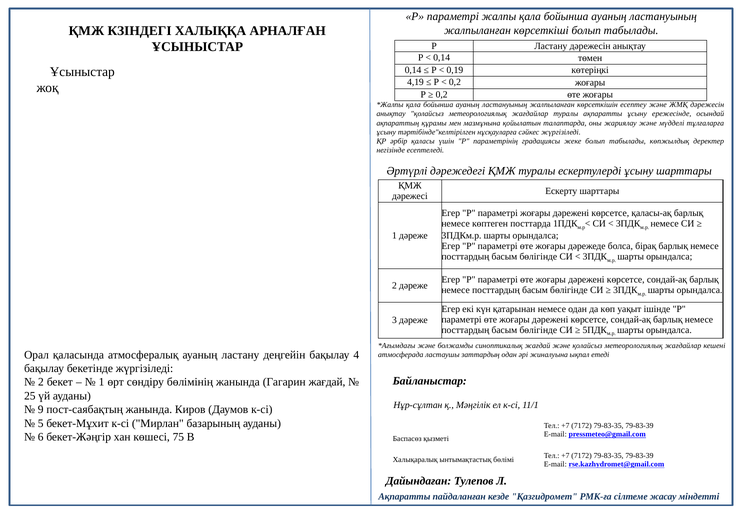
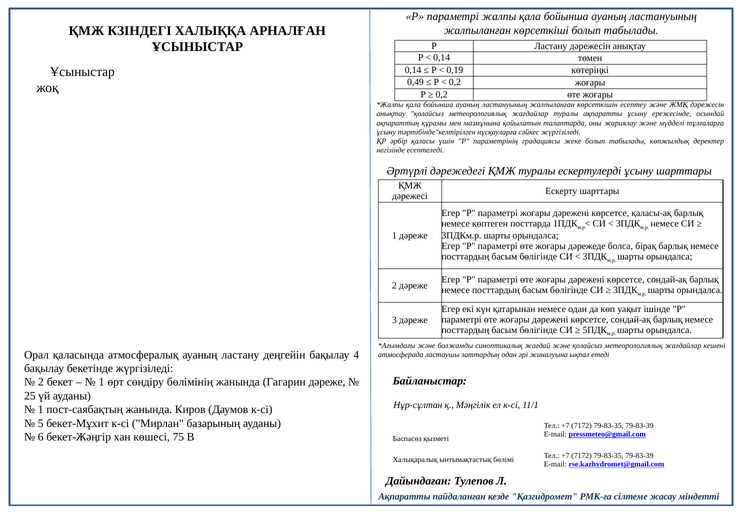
4,19: 4,19 -> 0,49
Гагарин жағдай: жағдай -> дәреже
9 at (41, 409): 9 -> 1
